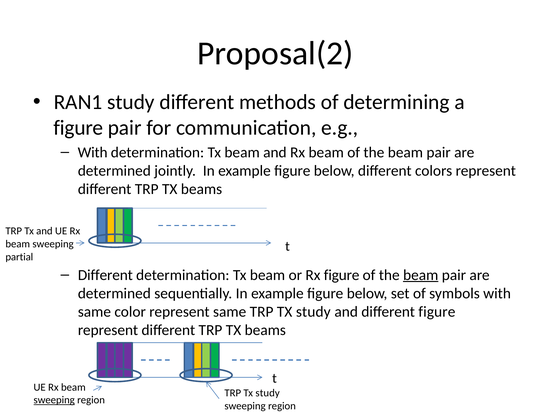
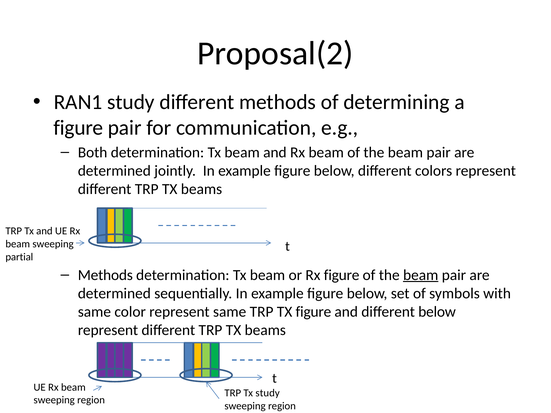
With at (93, 153): With -> Both
Different at (105, 275): Different -> Methods
same TRP TX study: study -> figure
different figure: figure -> below
sweeping at (54, 400) underline: present -> none
